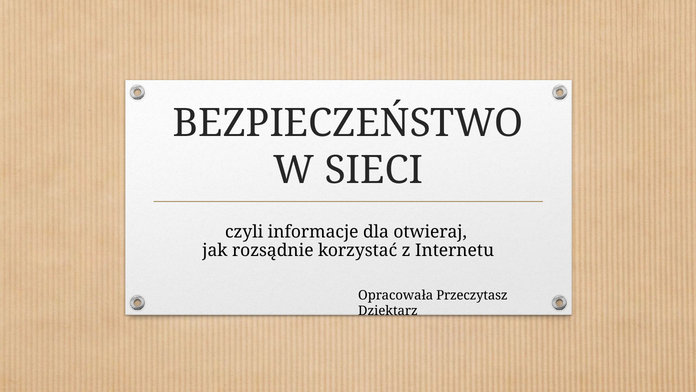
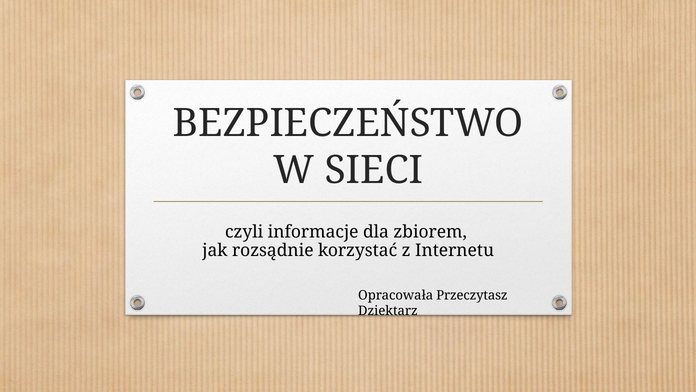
otwieraj: otwieraj -> zbiorem
